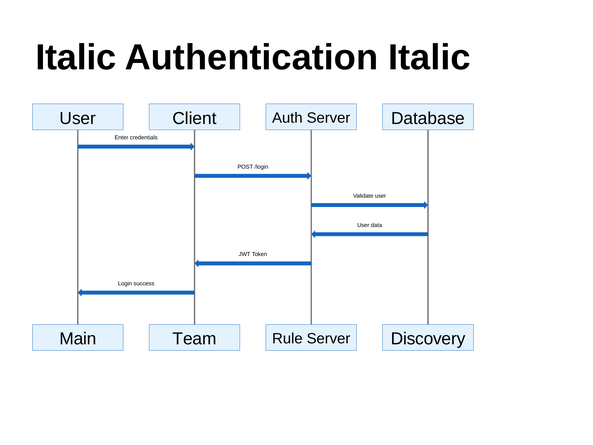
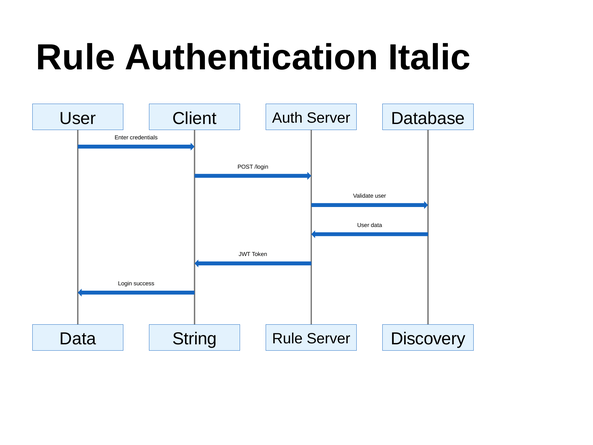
Italic at (76, 57): Italic -> Rule
Main at (78, 339): Main -> Data
Team: Team -> String
